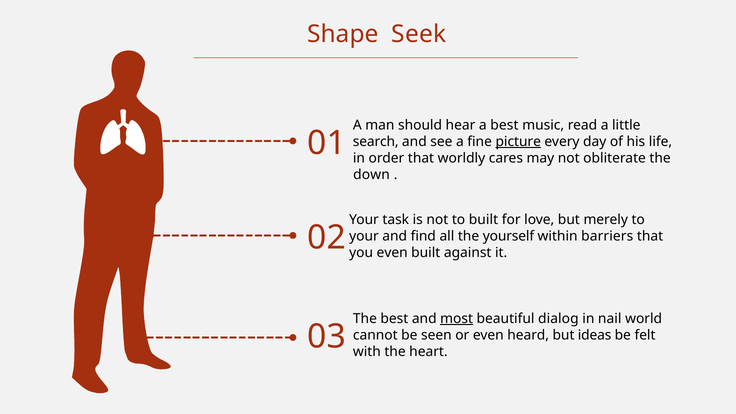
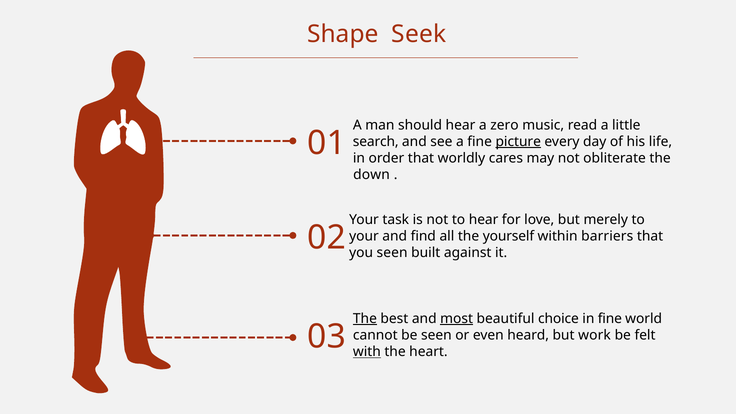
a best: best -> zero
to built: built -> hear
you even: even -> seen
The at (365, 319) underline: none -> present
dialog: dialog -> choice
in nail: nail -> fine
ideas: ideas -> work
with underline: none -> present
